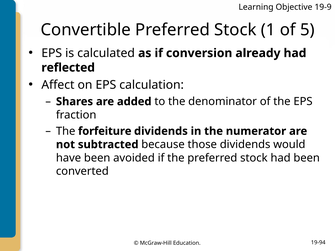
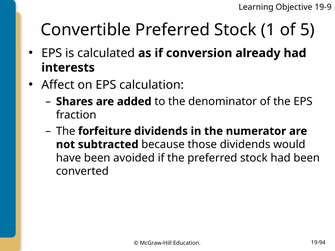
reflected: reflected -> interests
